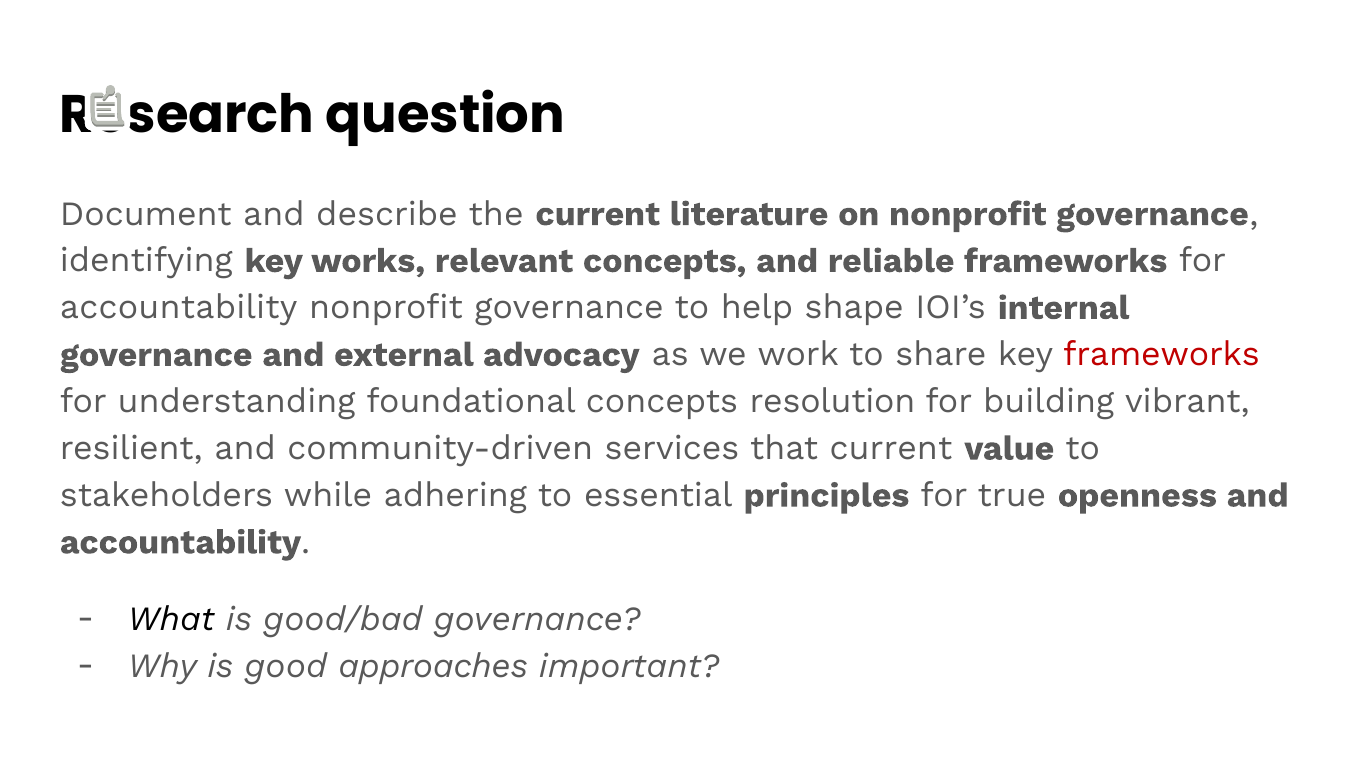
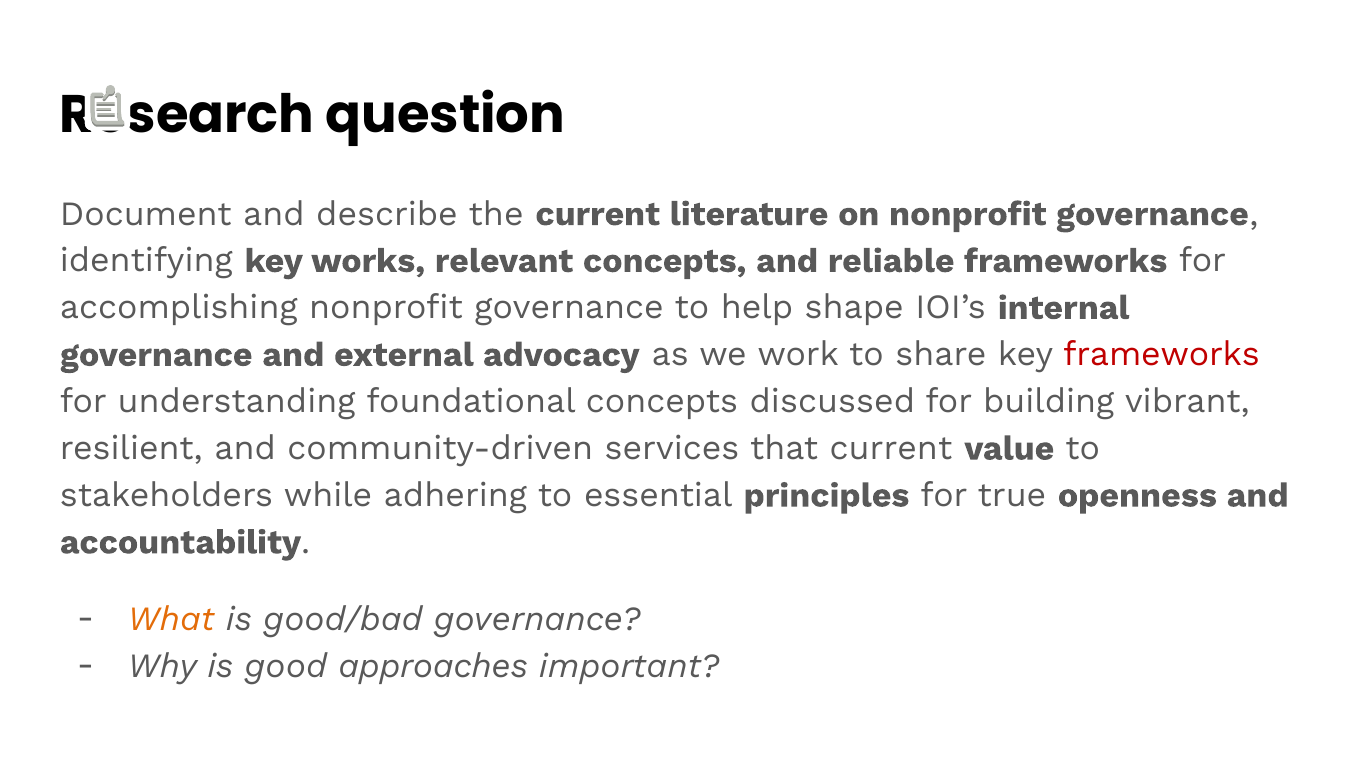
accountability at (179, 307): accountability -> accomplishing
resolution: resolution -> discussed
What colour: black -> orange
